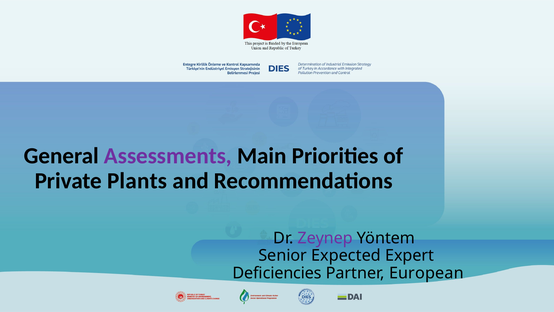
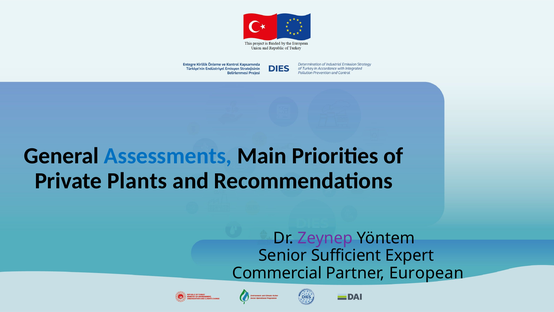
Assessments colour: purple -> blue
Expected: Expected -> Sufficient
Deficiencies: Deficiencies -> Commercial
